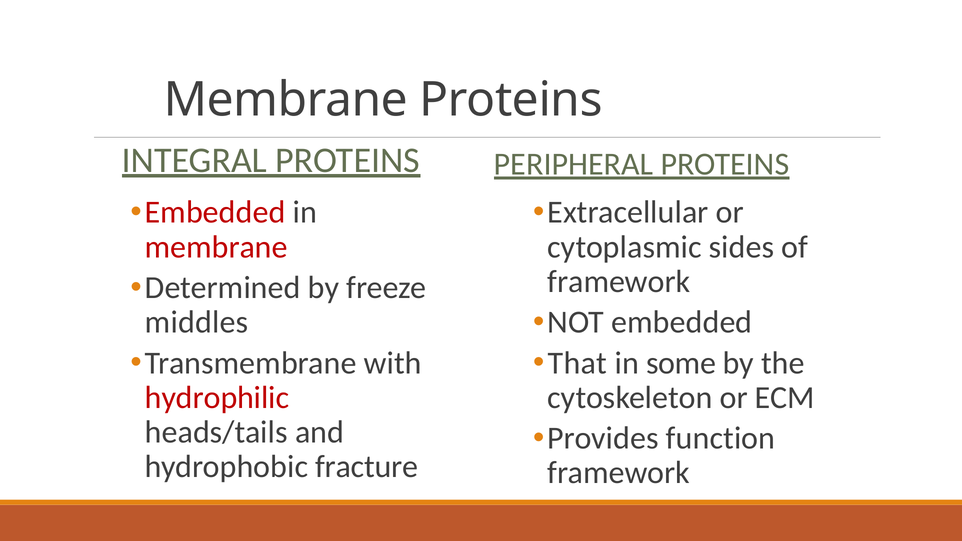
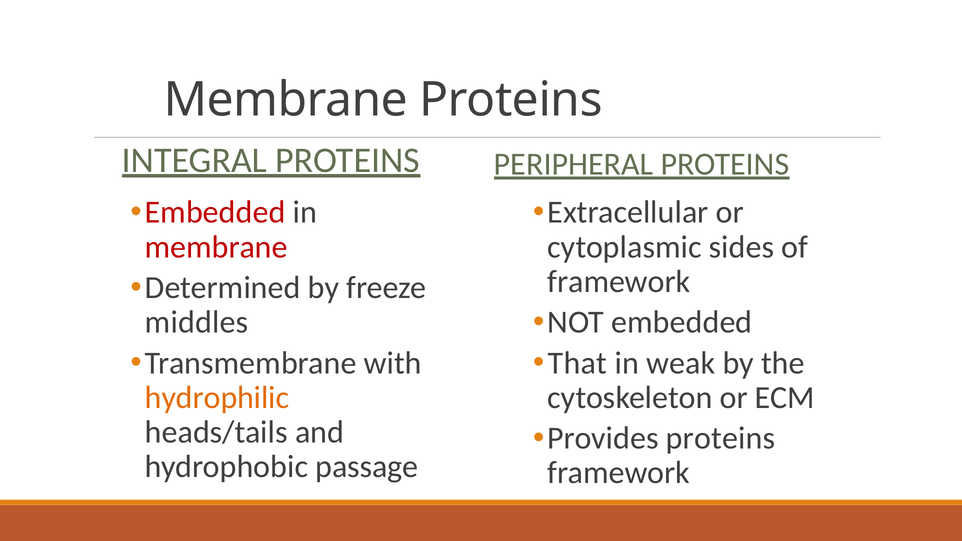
some: some -> weak
hydrophilic colour: red -> orange
Provides function: function -> proteins
fracture: fracture -> passage
